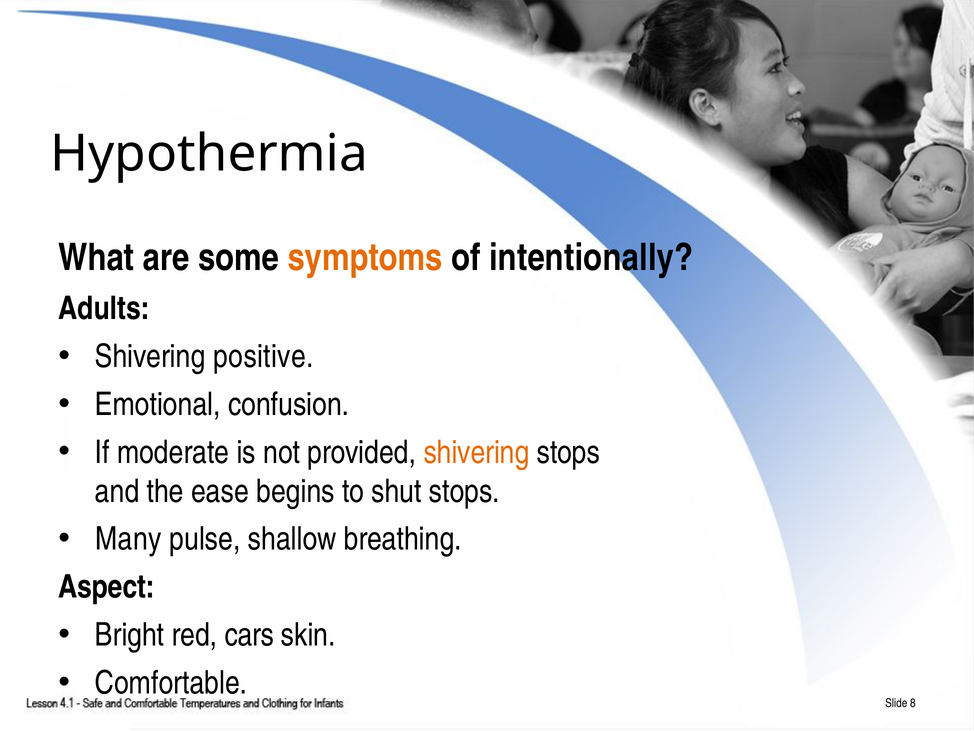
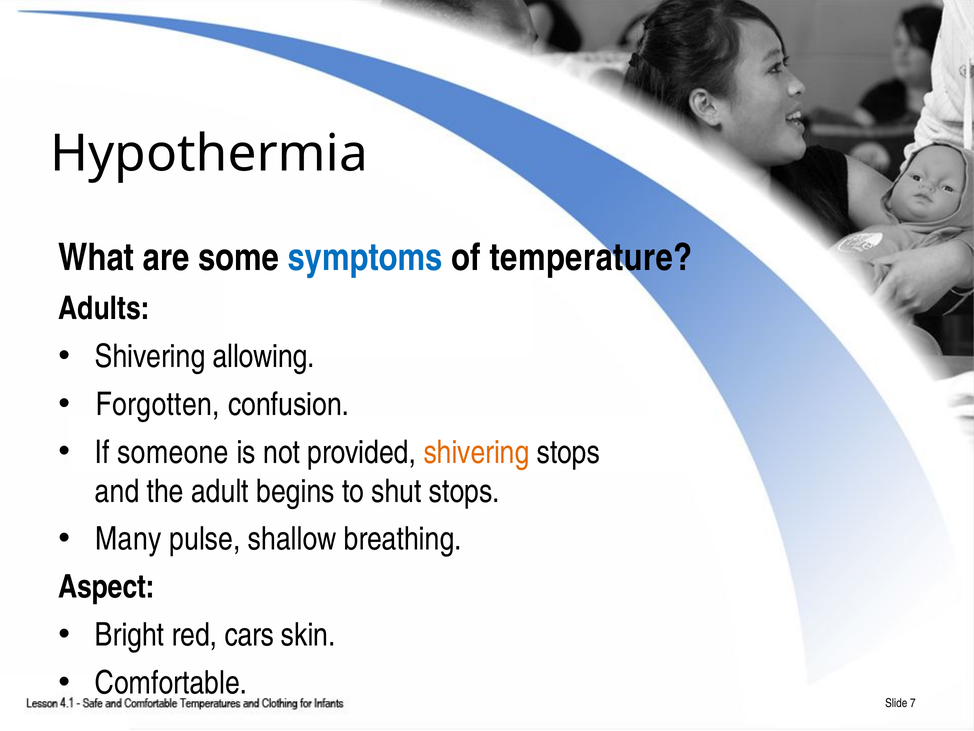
symptoms colour: orange -> blue
intentionally: intentionally -> temperature
positive: positive -> allowing
Emotional: Emotional -> Forgotten
moderate: moderate -> someone
ease: ease -> adult
8: 8 -> 7
